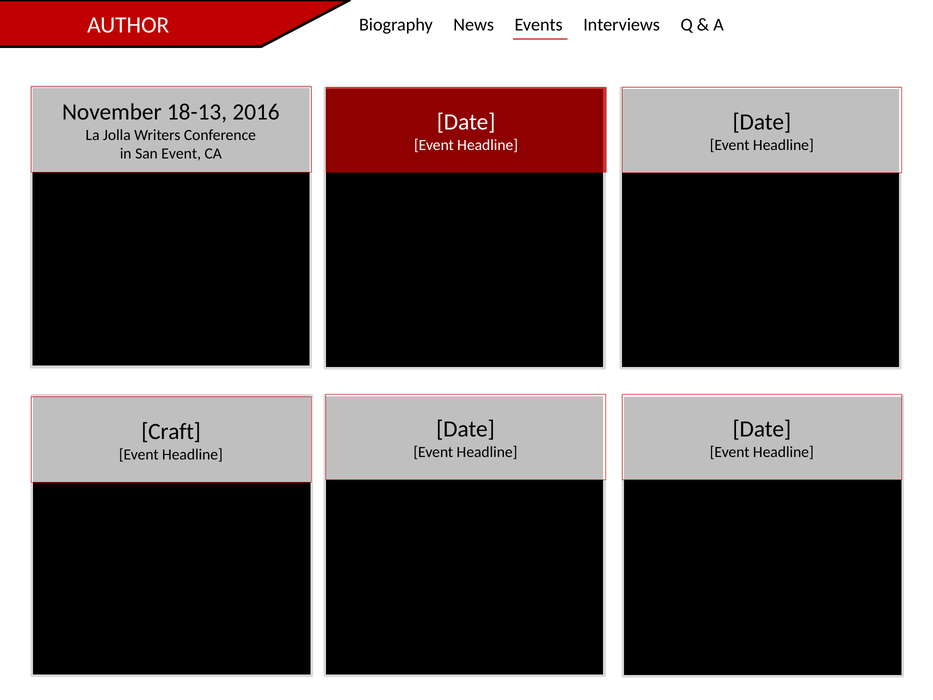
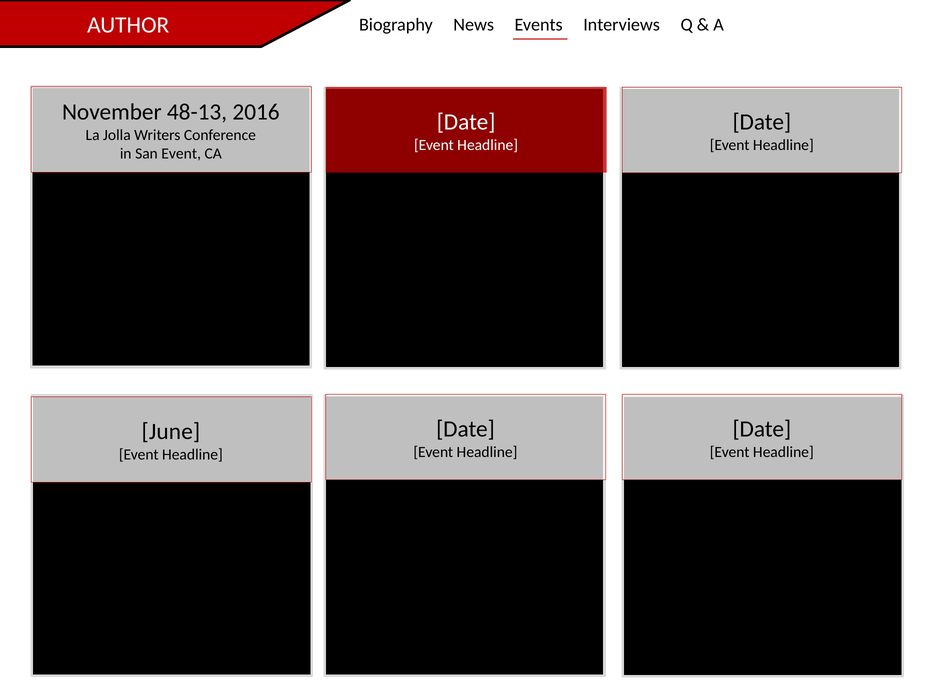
18-13: 18-13 -> 48-13
Craft: Craft -> June
